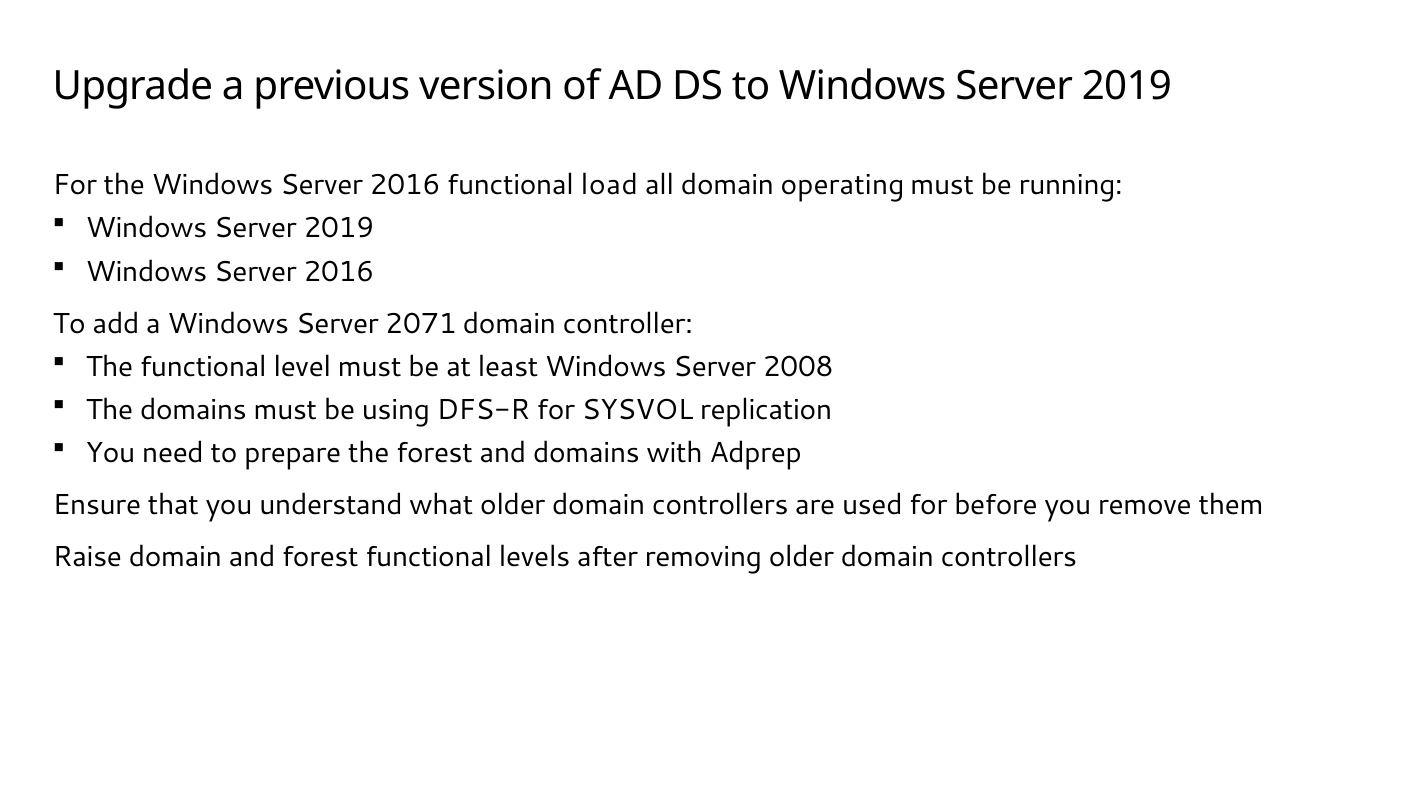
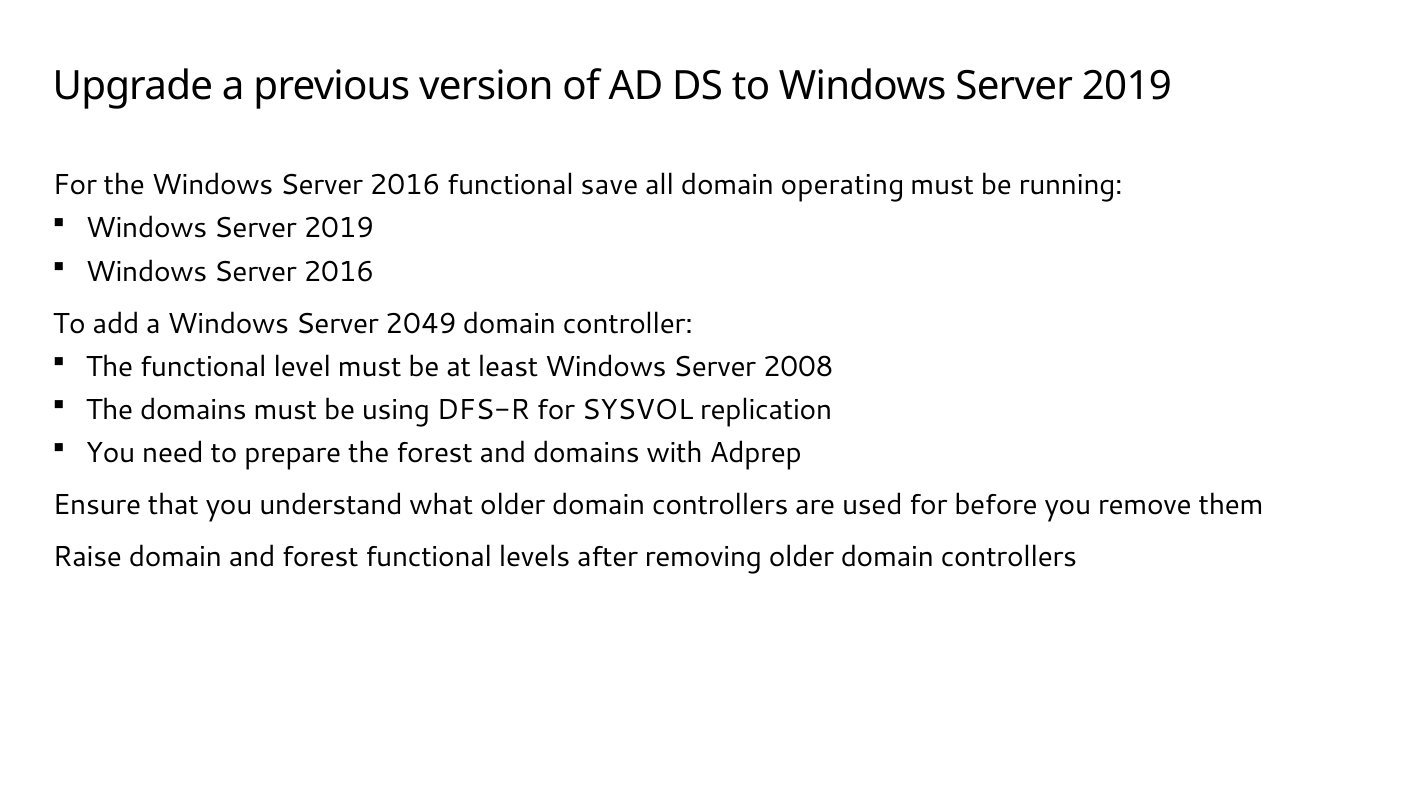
load: load -> save
2071: 2071 -> 2049
